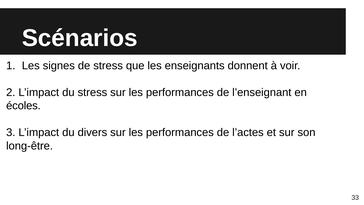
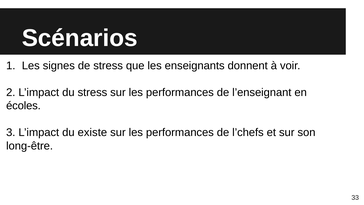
divers: divers -> existe
l’actes: l’actes -> l’chefs
